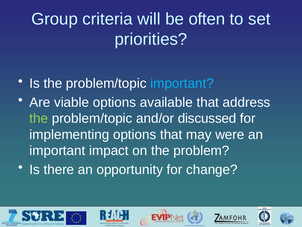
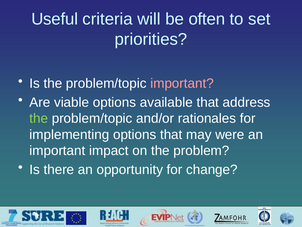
Group: Group -> Useful
important at (182, 83) colour: light blue -> pink
discussed: discussed -> rationales
